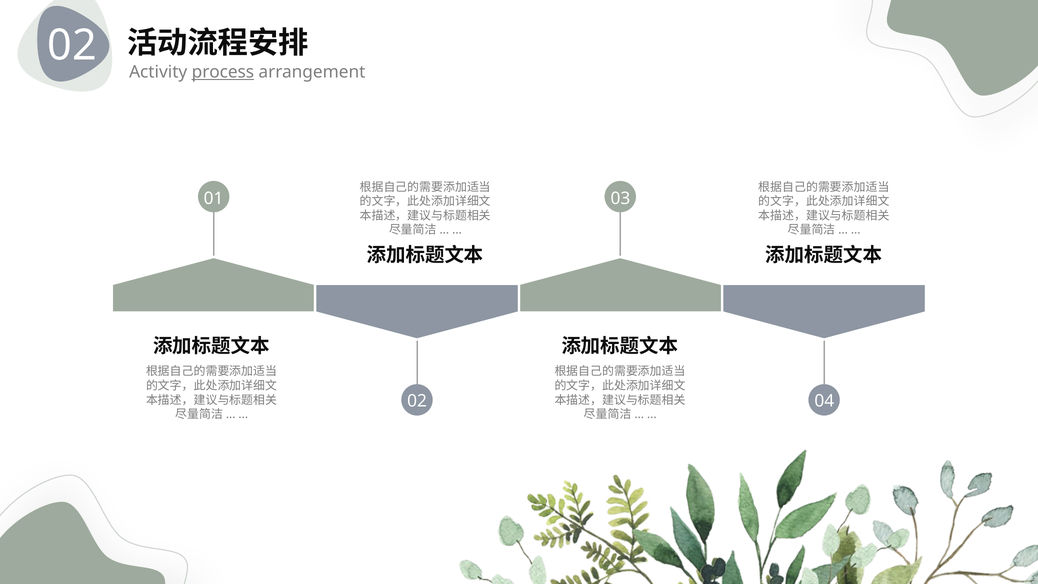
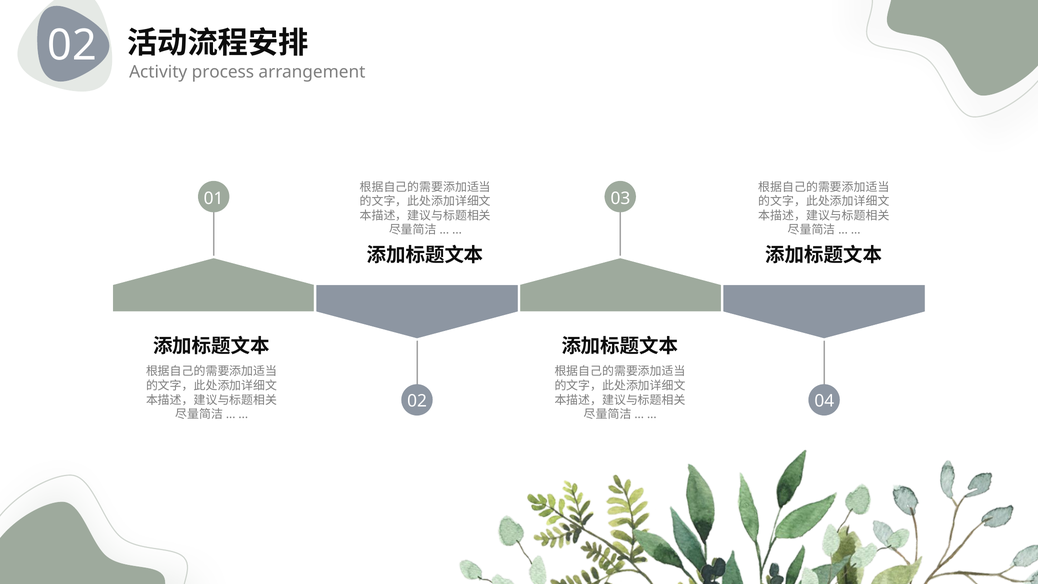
process underline: present -> none
